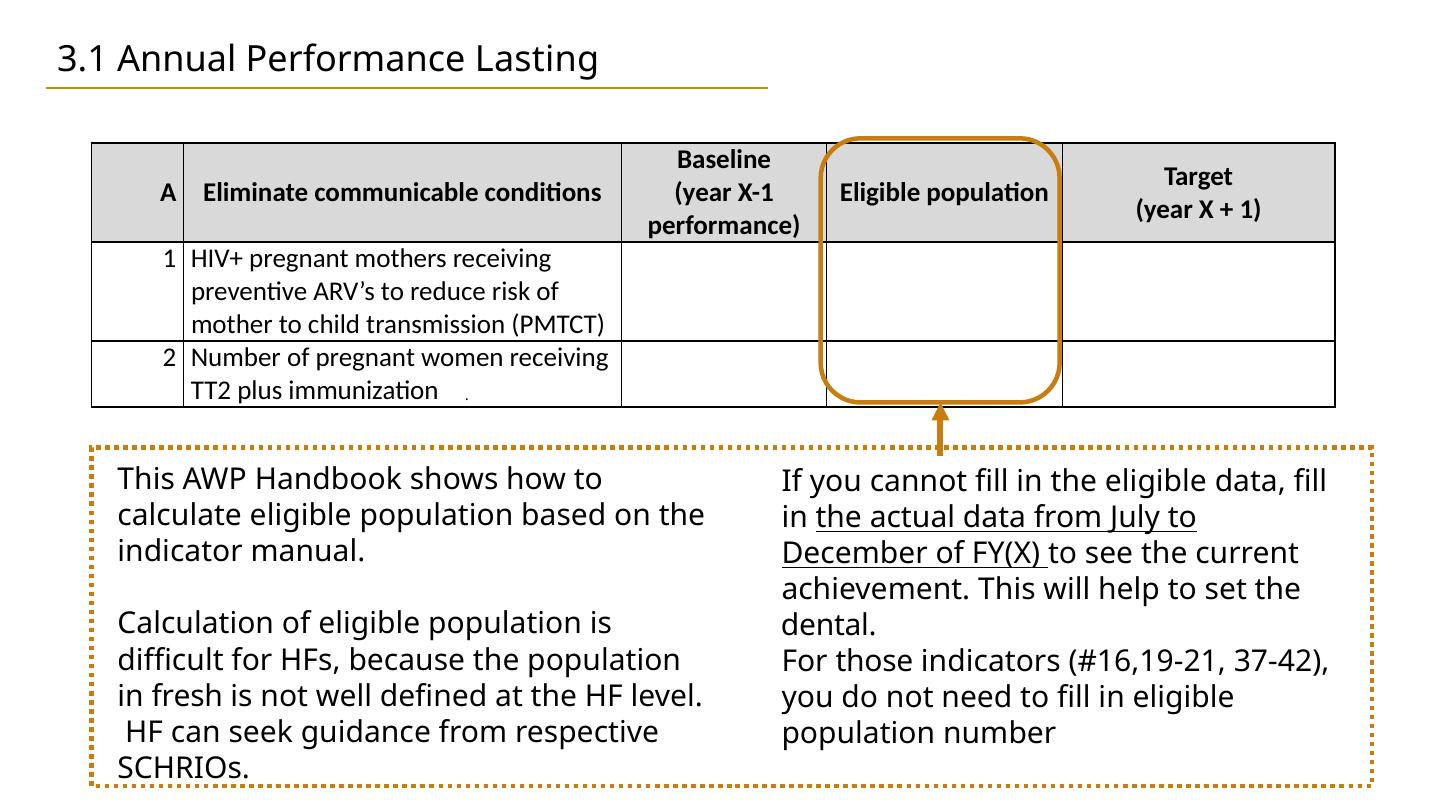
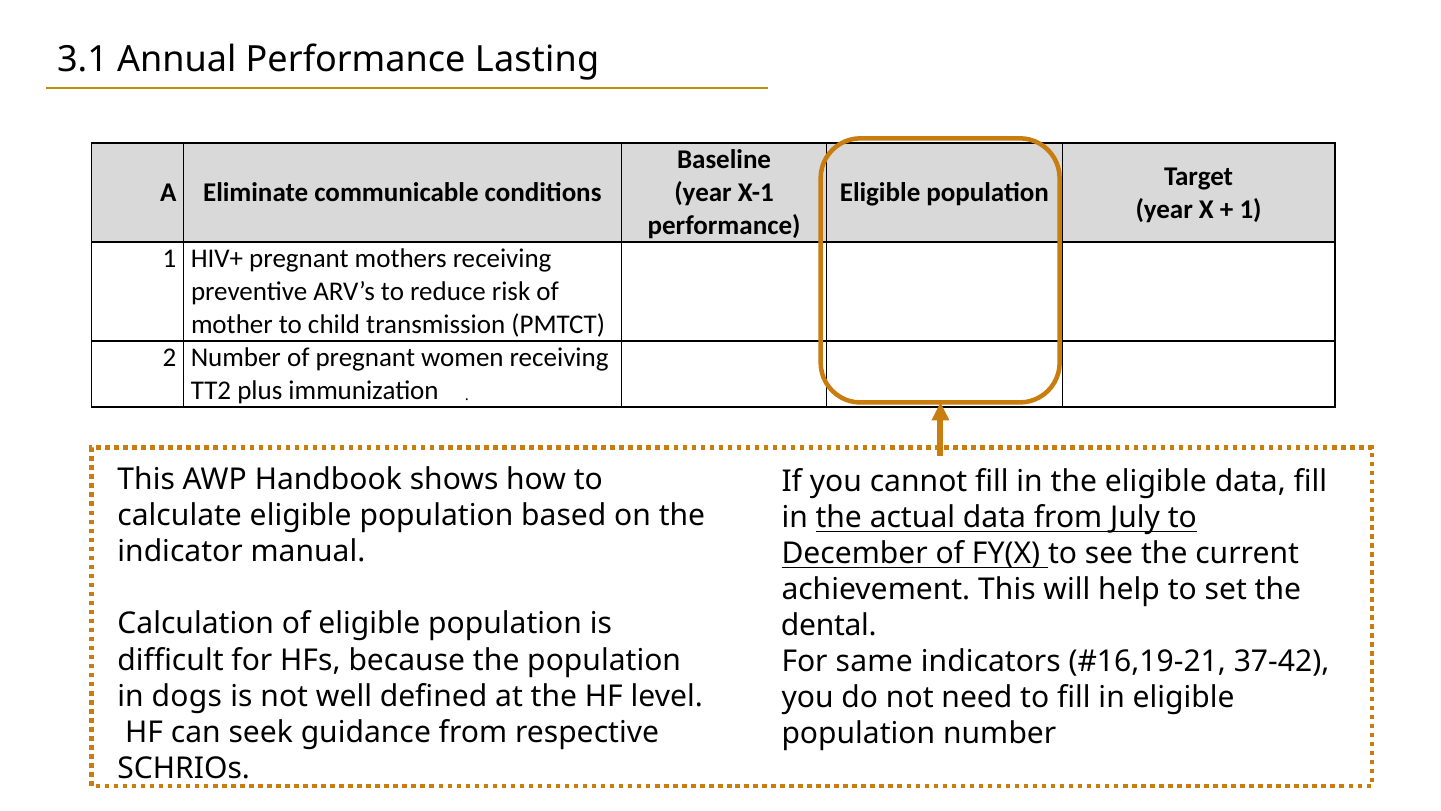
those: those -> same
fresh: fresh -> dogs
